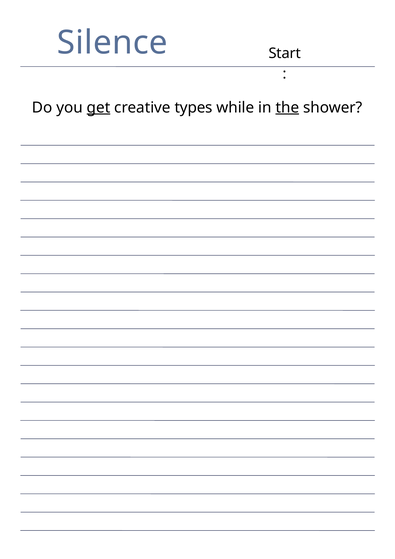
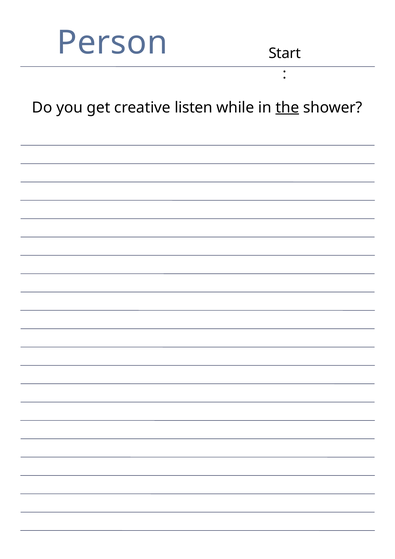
Silence: Silence -> Person
get underline: present -> none
types: types -> listen
